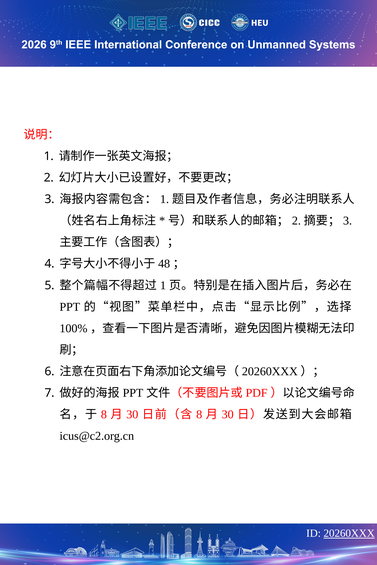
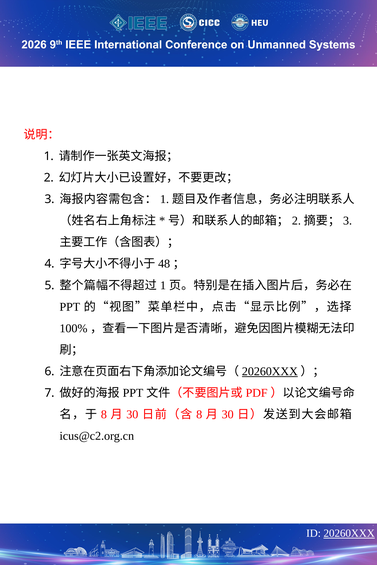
20260XXX at (270, 372) underline: none -> present
